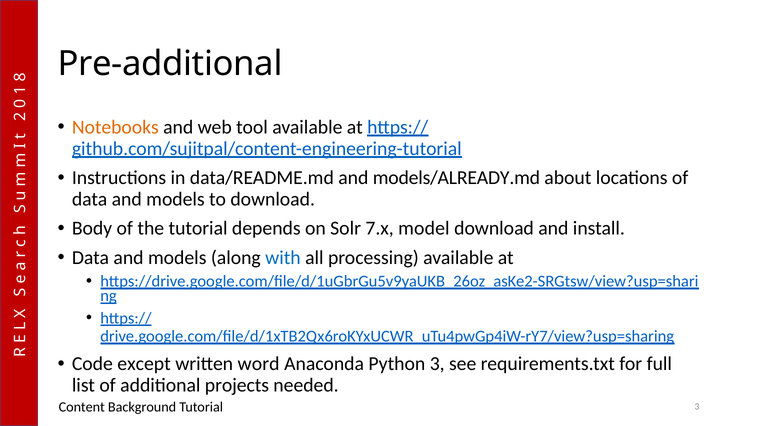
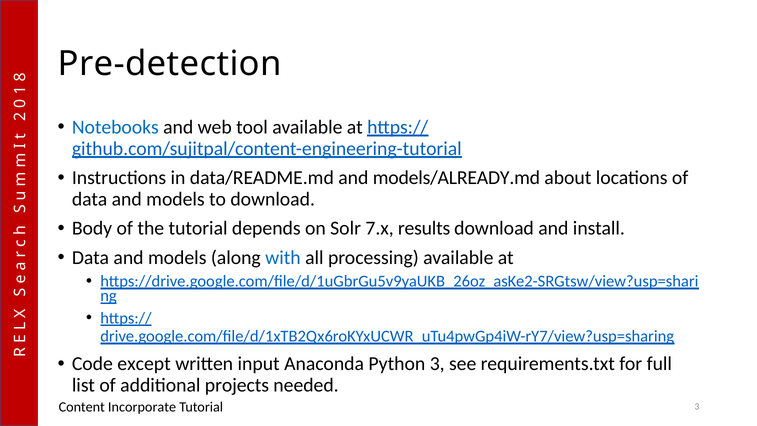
Pre-additional: Pre-additional -> Pre-detection
Notebooks colour: orange -> blue
model: model -> results
word: word -> input
Background: Background -> Incorporate
